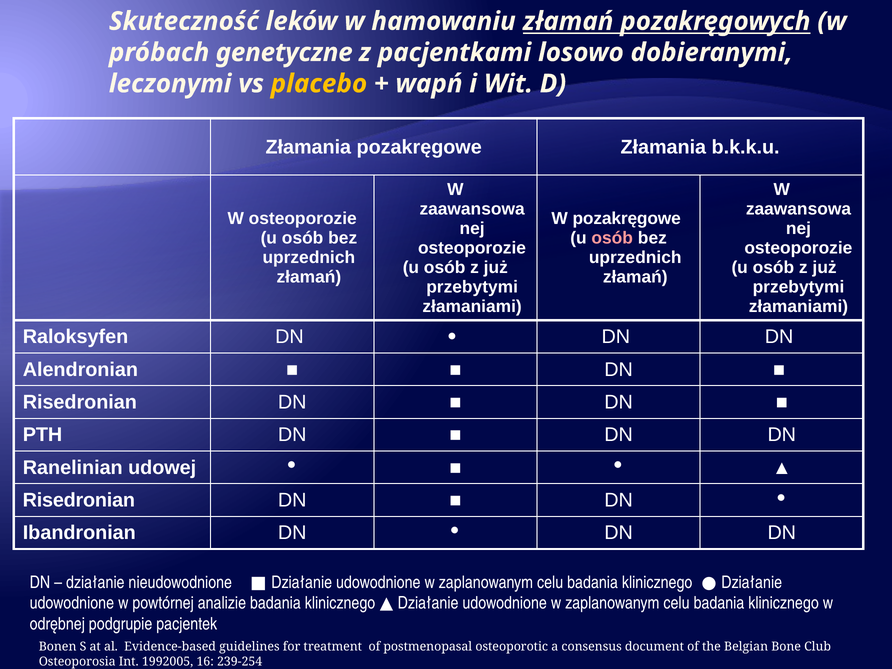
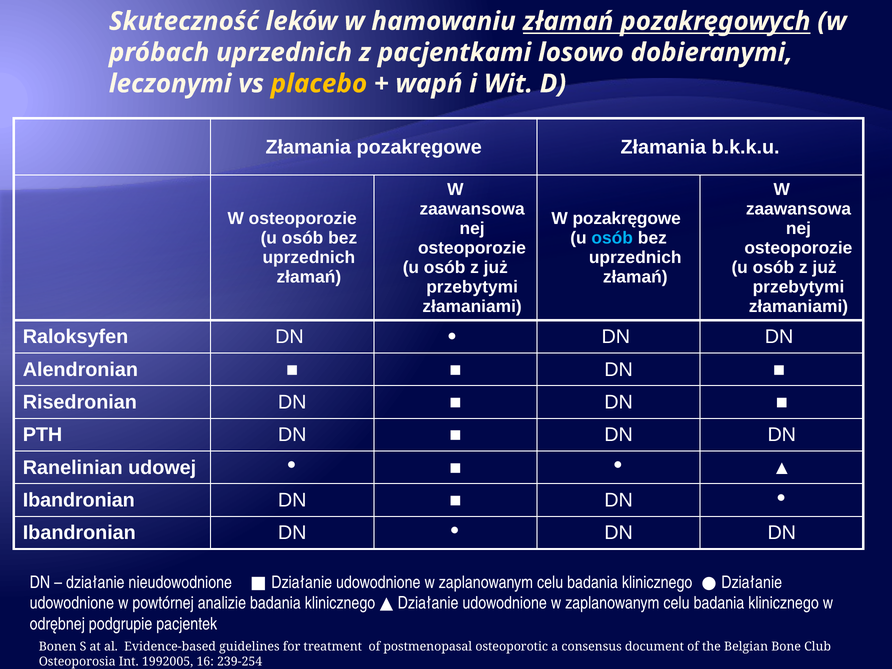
próbach genetyczne: genetyczne -> uprzednich
osób at (612, 238) colour: pink -> light blue
Risedronian at (79, 500): Risedronian -> Ibandronian
